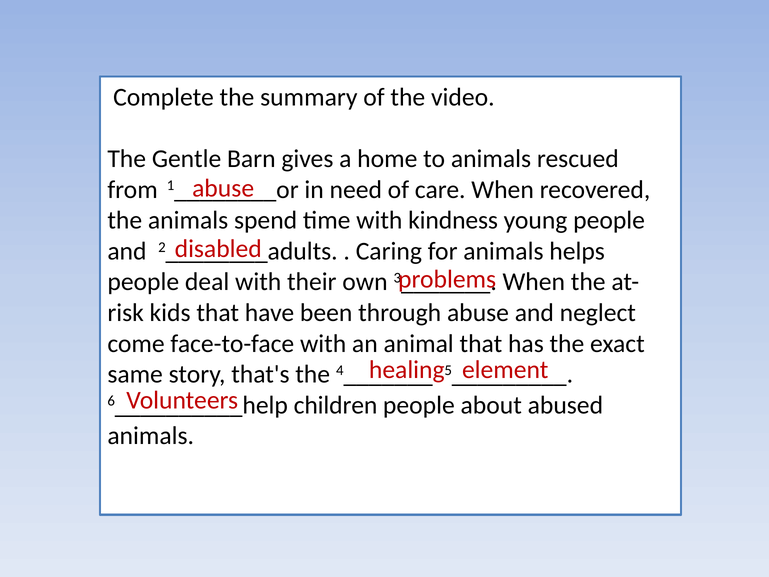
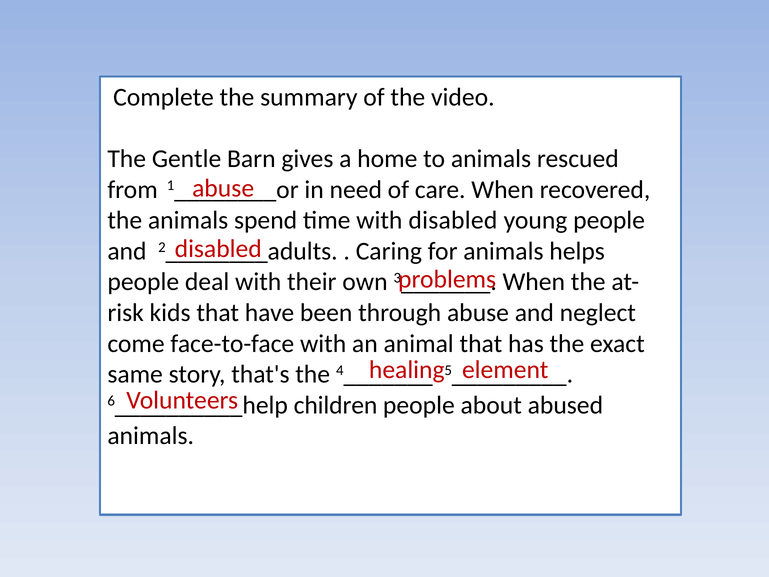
with kindness: kindness -> disabled
